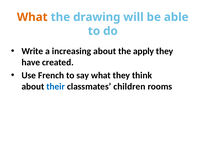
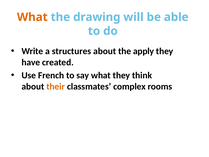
increasing: increasing -> structures
their colour: blue -> orange
children: children -> complex
